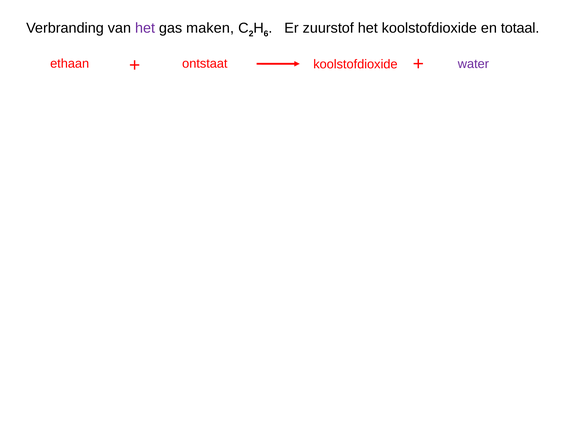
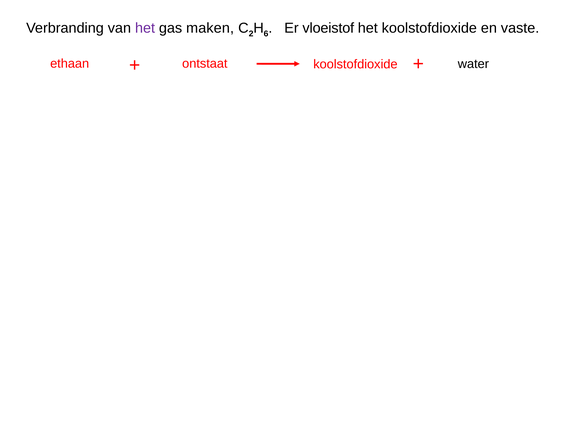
zuurstof: zuurstof -> vloeistof
totaal: totaal -> vaste
water colour: purple -> black
